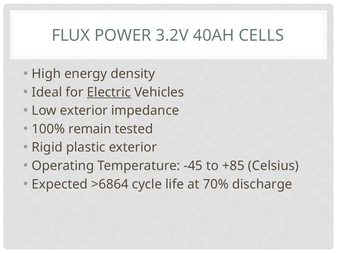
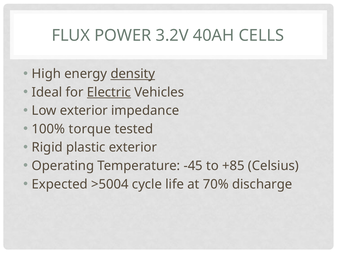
density underline: none -> present
remain: remain -> torque
>6864: >6864 -> >5004
